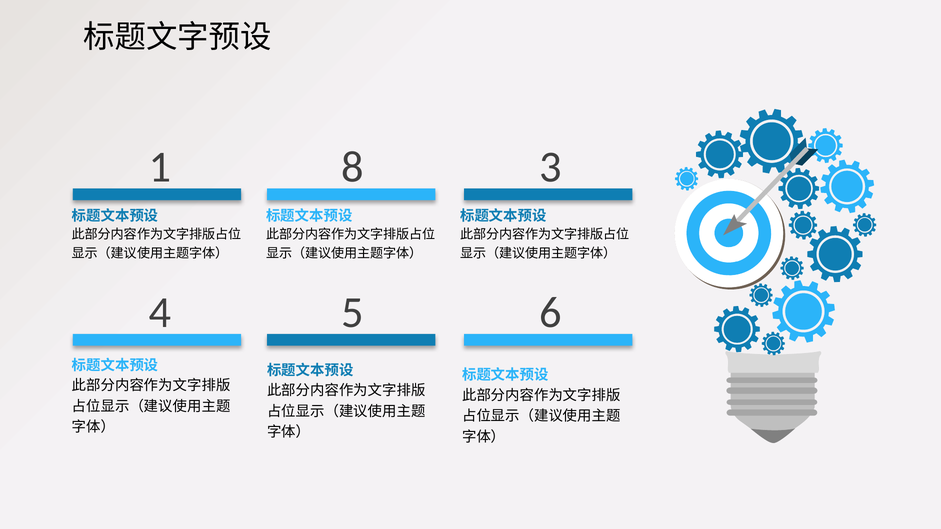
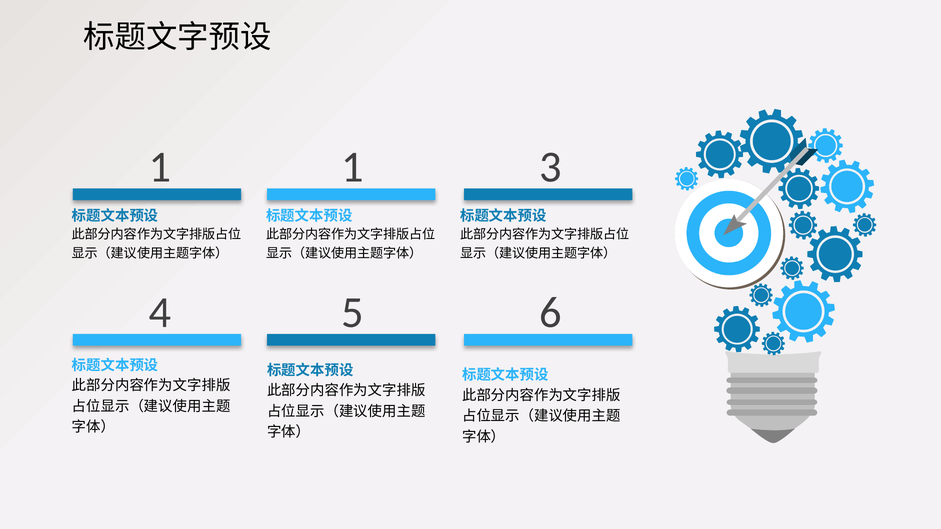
1 8: 8 -> 1
